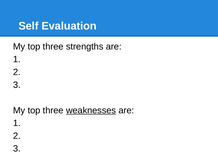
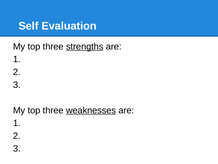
strengths underline: none -> present
